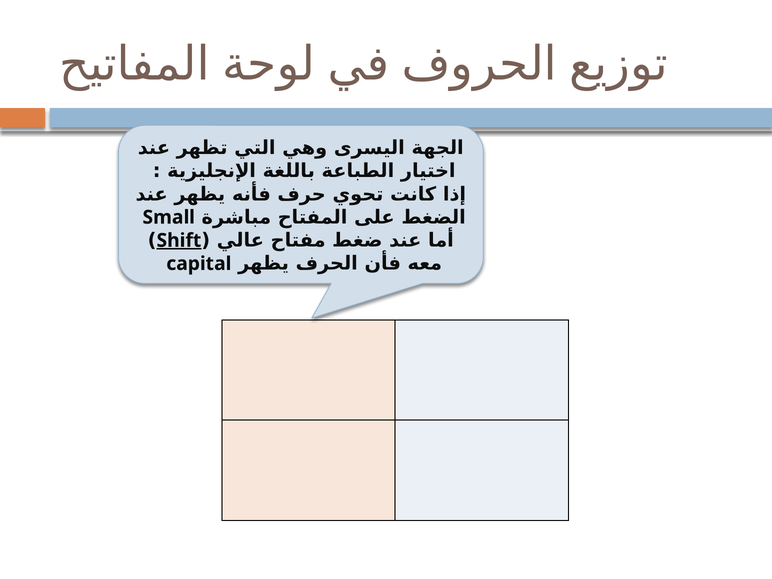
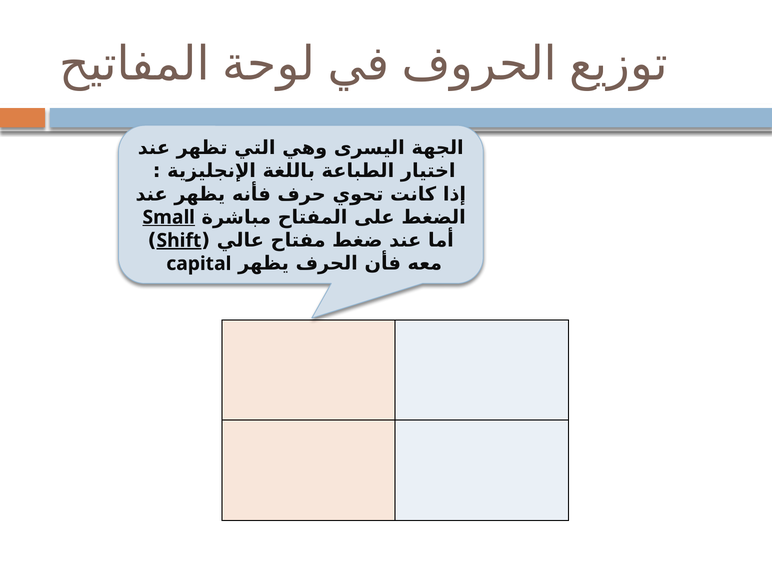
Small underline: none -> present
